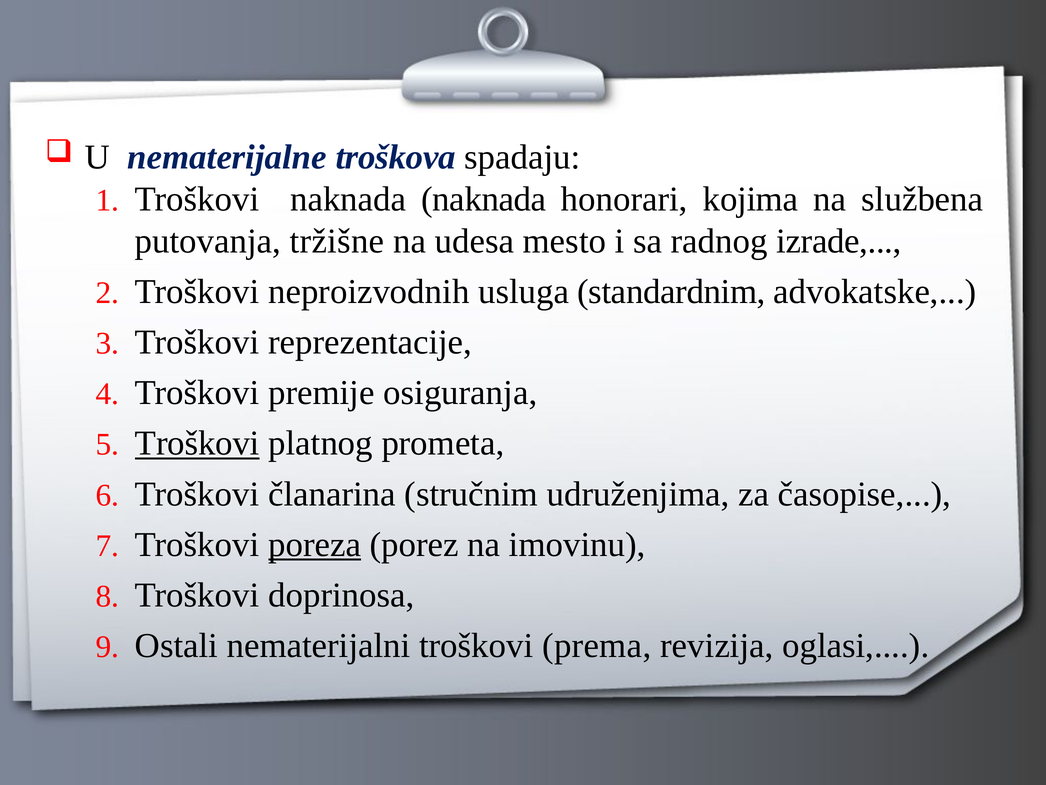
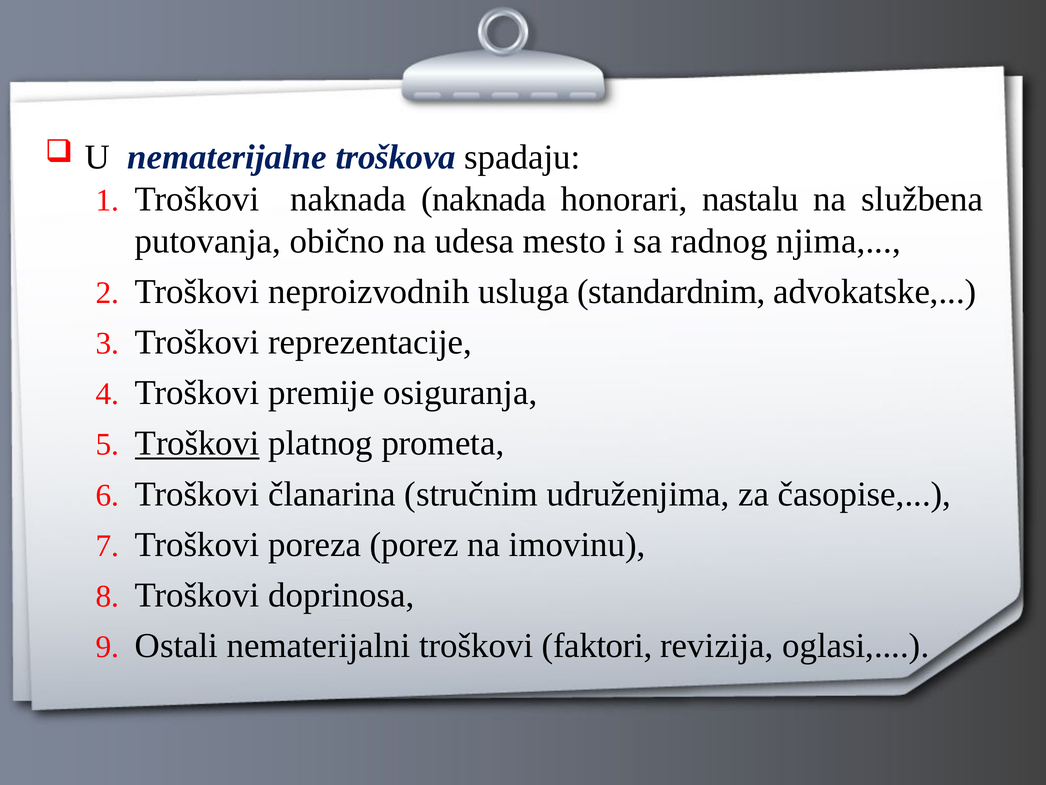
kojima: kojima -> nastalu
tržišne: tržišne -> obično
izrade: izrade -> njima
poreza underline: present -> none
prema: prema -> faktori
